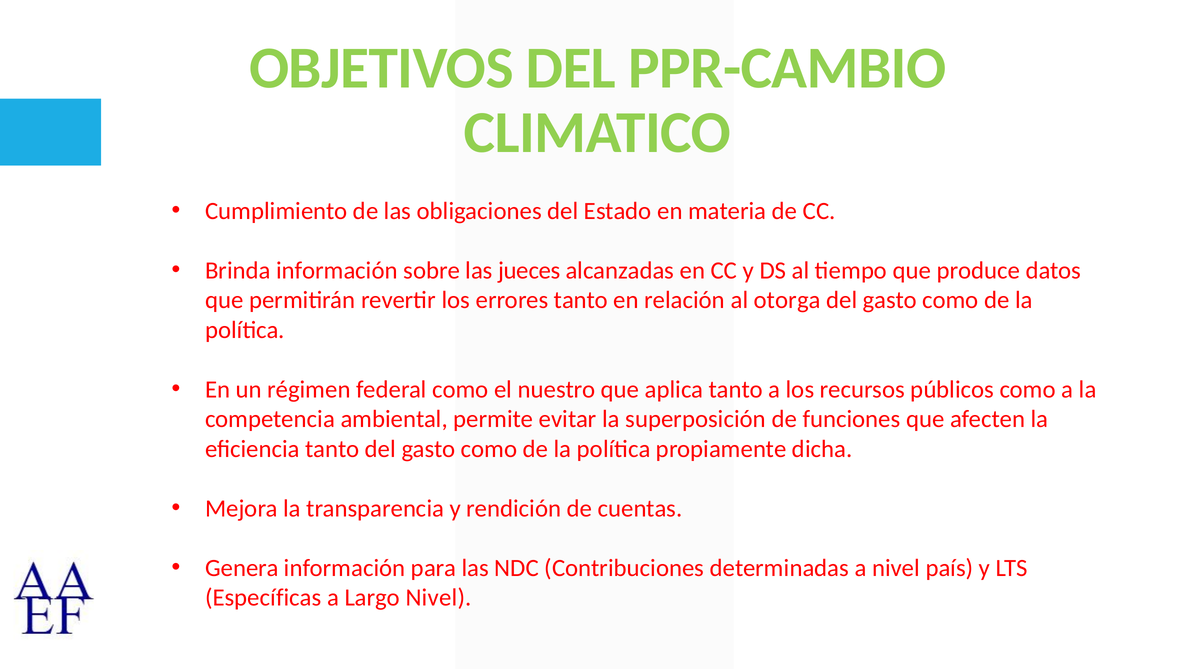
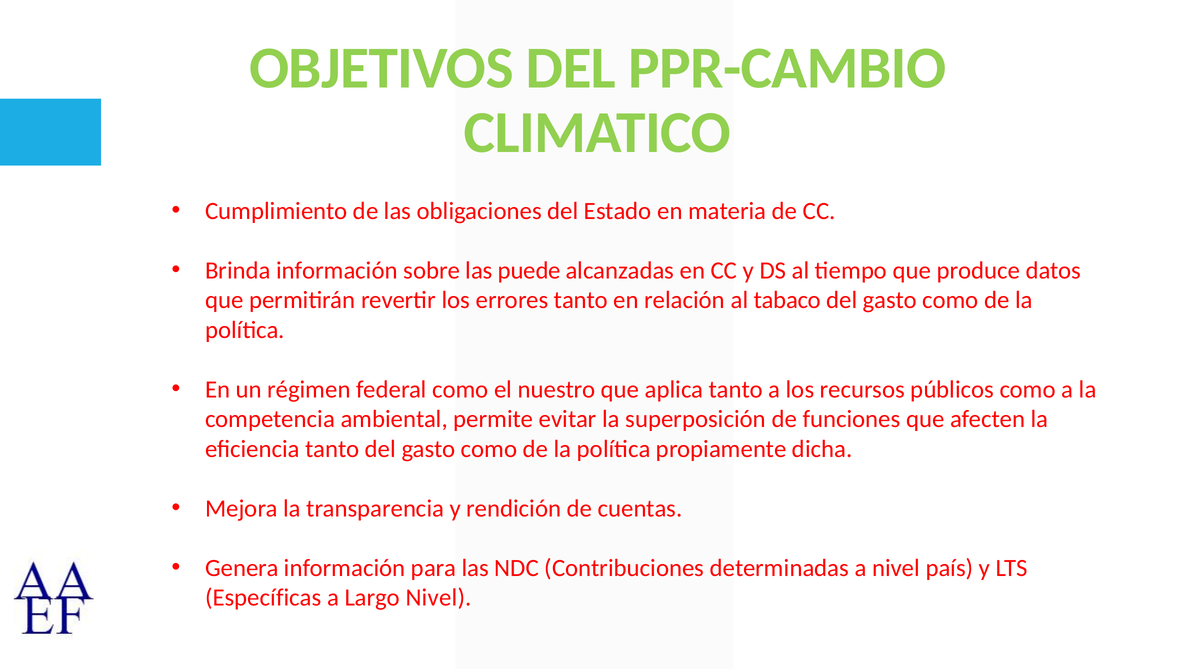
jueces: jueces -> puede
otorga: otorga -> tabaco
